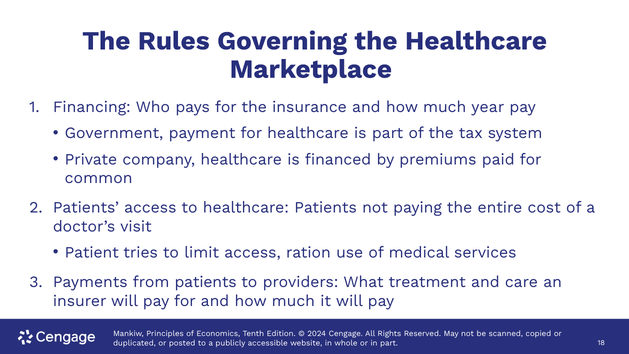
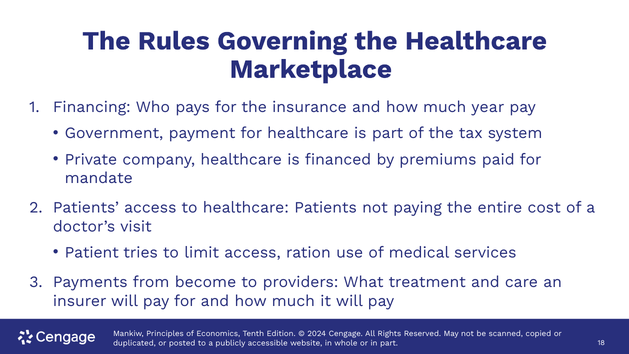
common: common -> mandate
from patients: patients -> become
